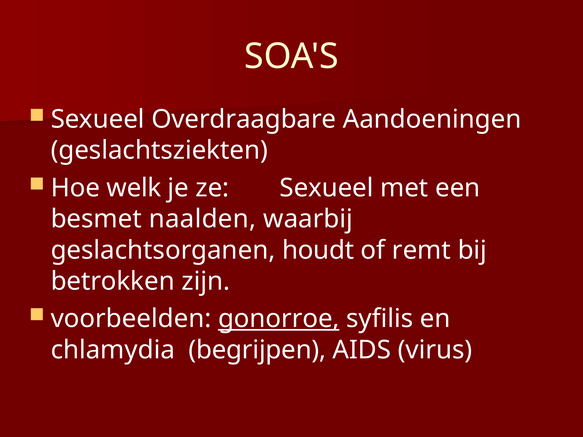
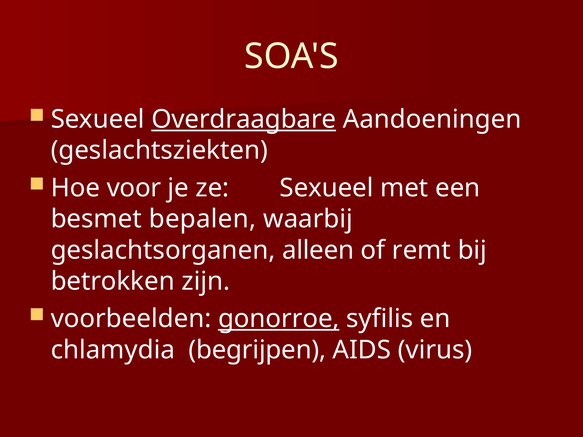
Overdraagbare underline: none -> present
welk: welk -> voor
naalden: naalden -> bepalen
houdt: houdt -> alleen
